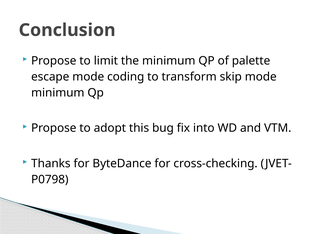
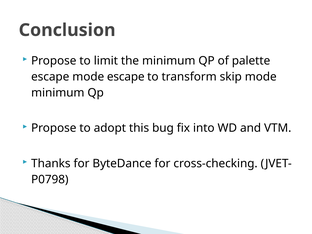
mode coding: coding -> escape
